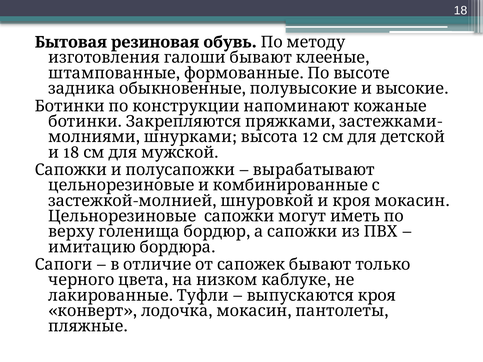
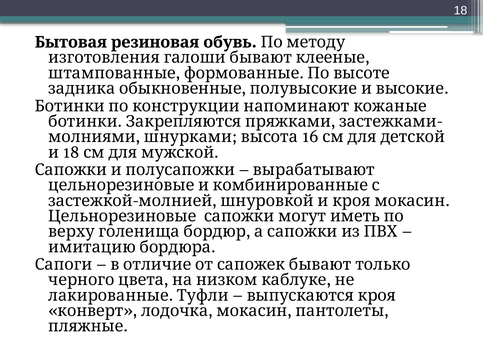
12: 12 -> 16
